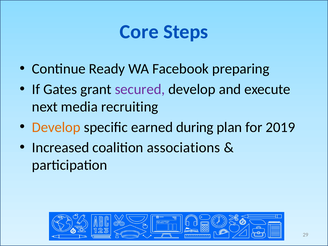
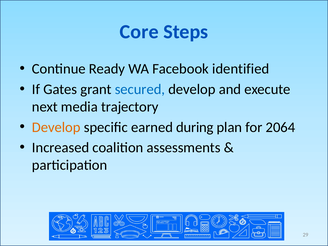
preparing: preparing -> identified
secured colour: purple -> blue
recruiting: recruiting -> trajectory
2019: 2019 -> 2064
associations: associations -> assessments
